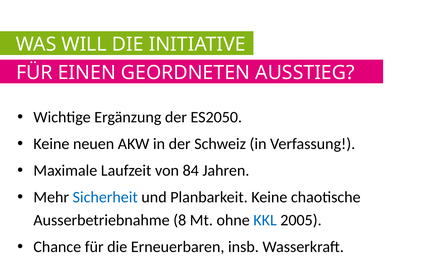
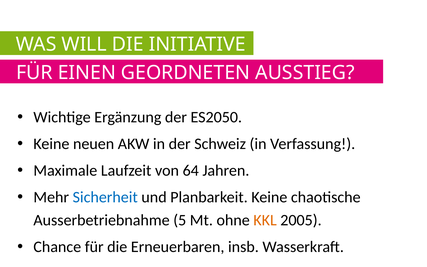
84: 84 -> 64
8: 8 -> 5
KKL colour: blue -> orange
